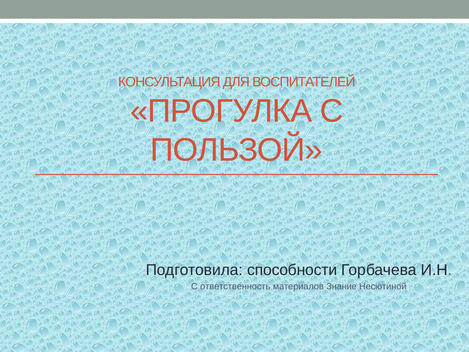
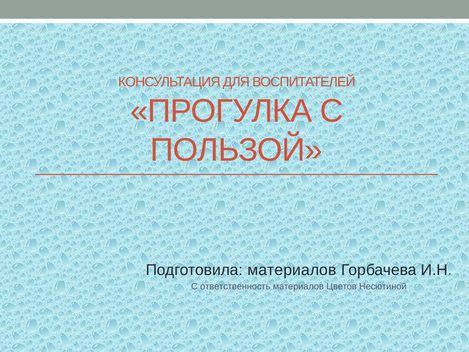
Подготовила способности: способности -> материалов
Знание: Знание -> Цветов
